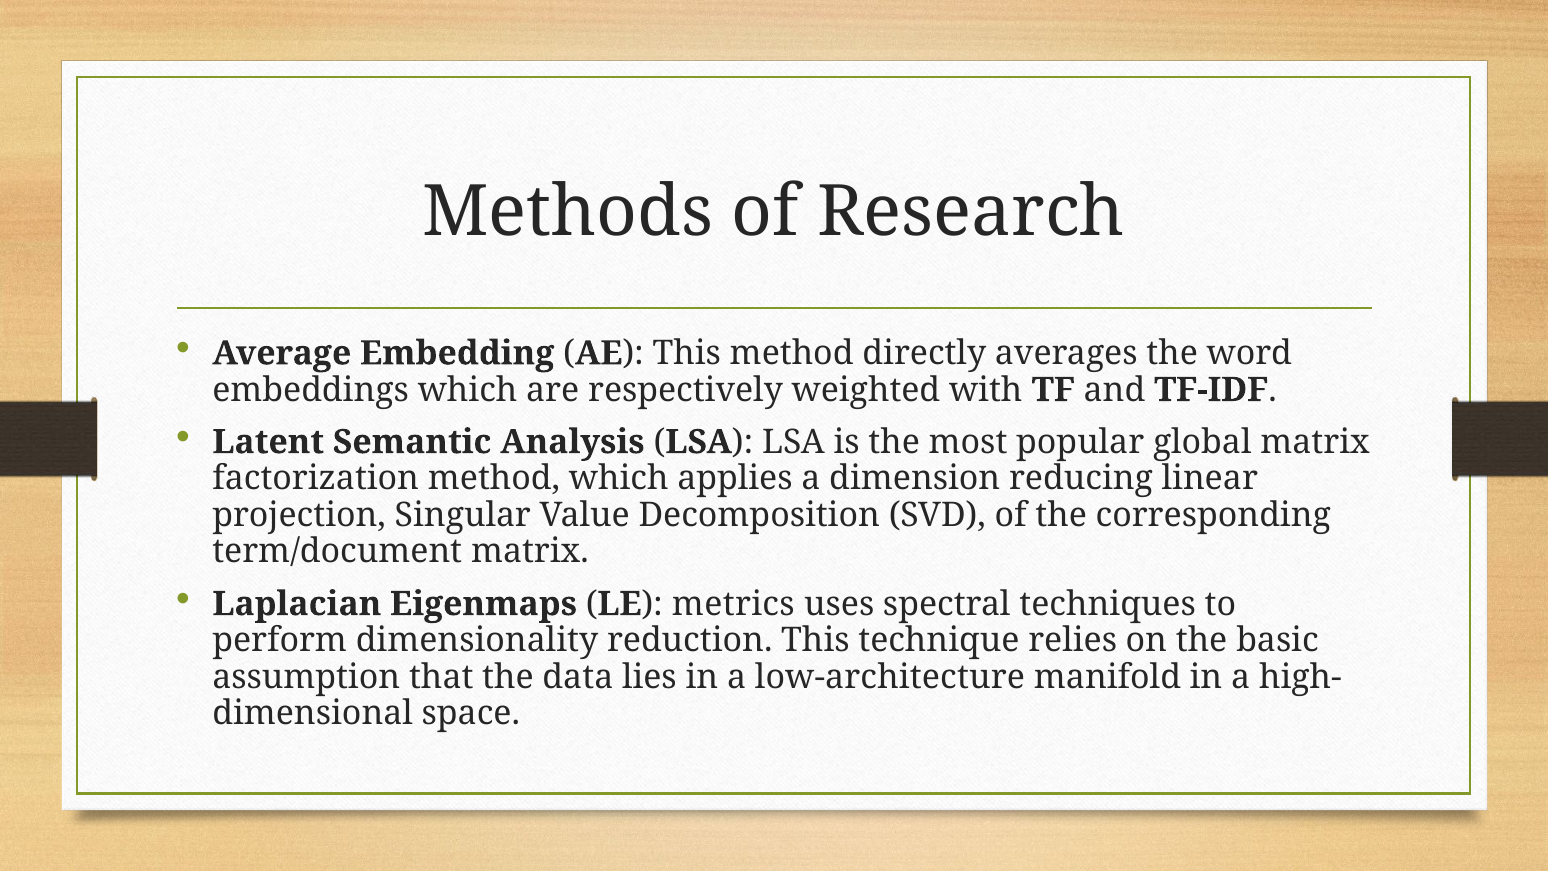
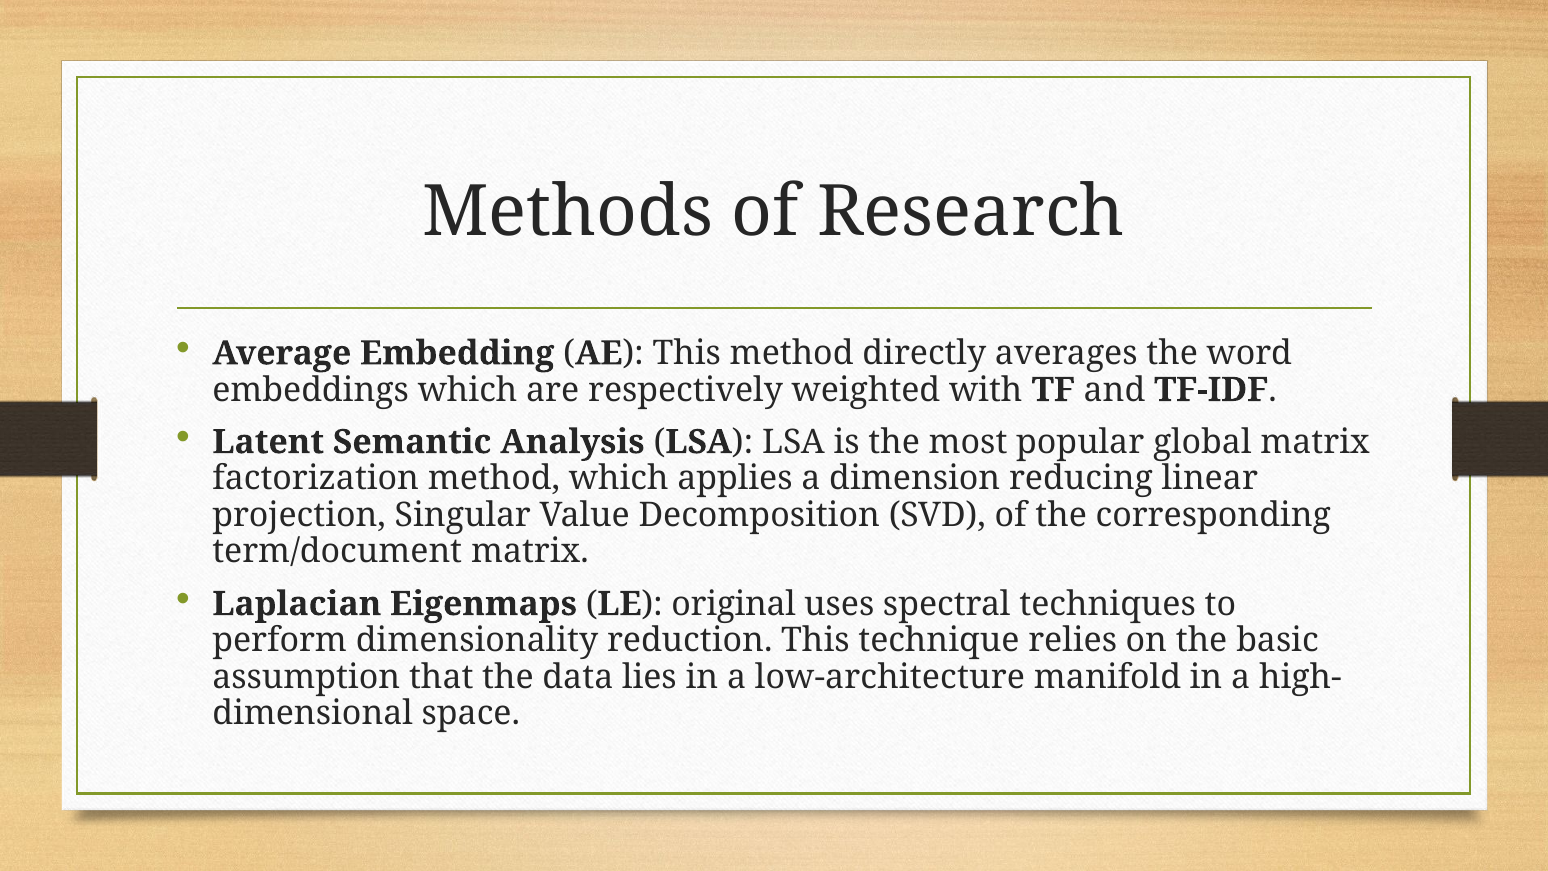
metrics: metrics -> original
